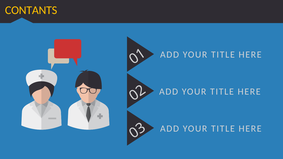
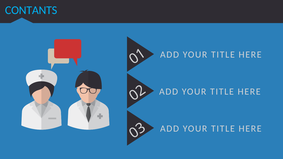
CONTANTS colour: yellow -> light blue
